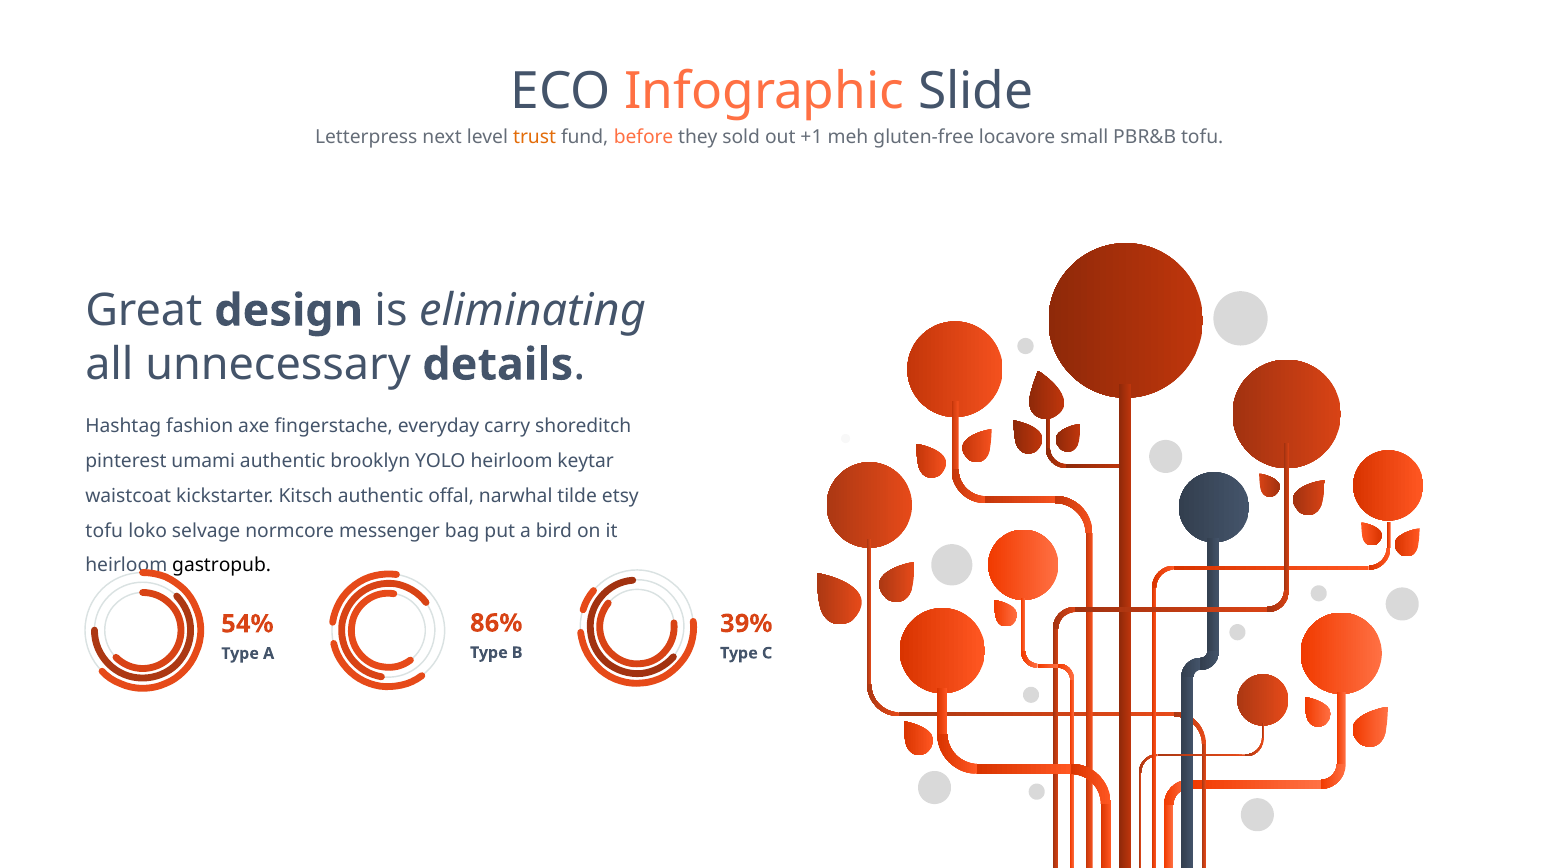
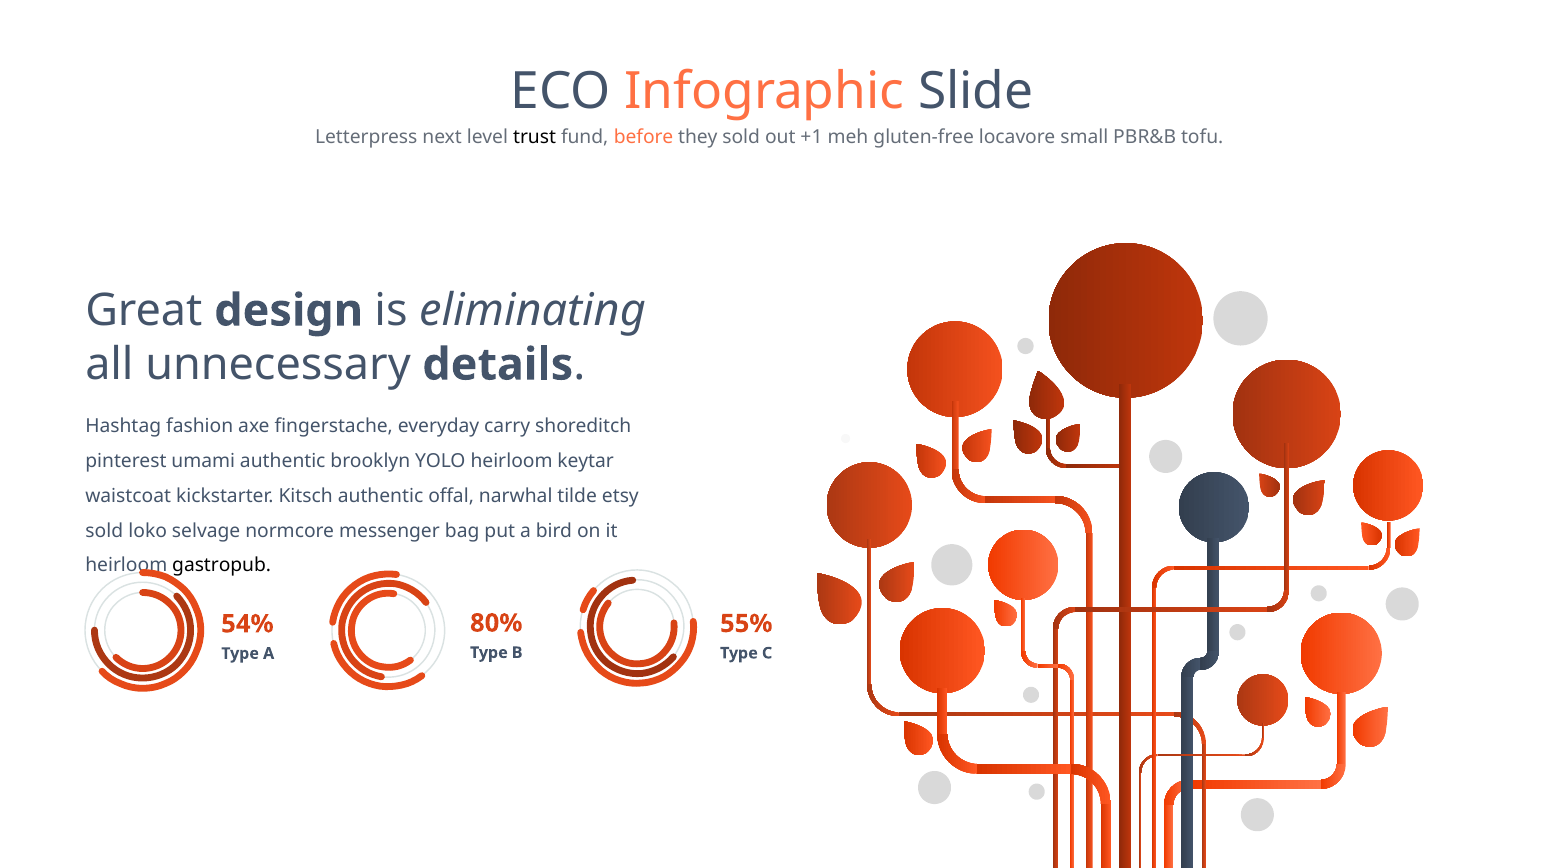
trust colour: orange -> black
tofu at (104, 531): tofu -> sold
86%: 86% -> 80%
39%: 39% -> 55%
